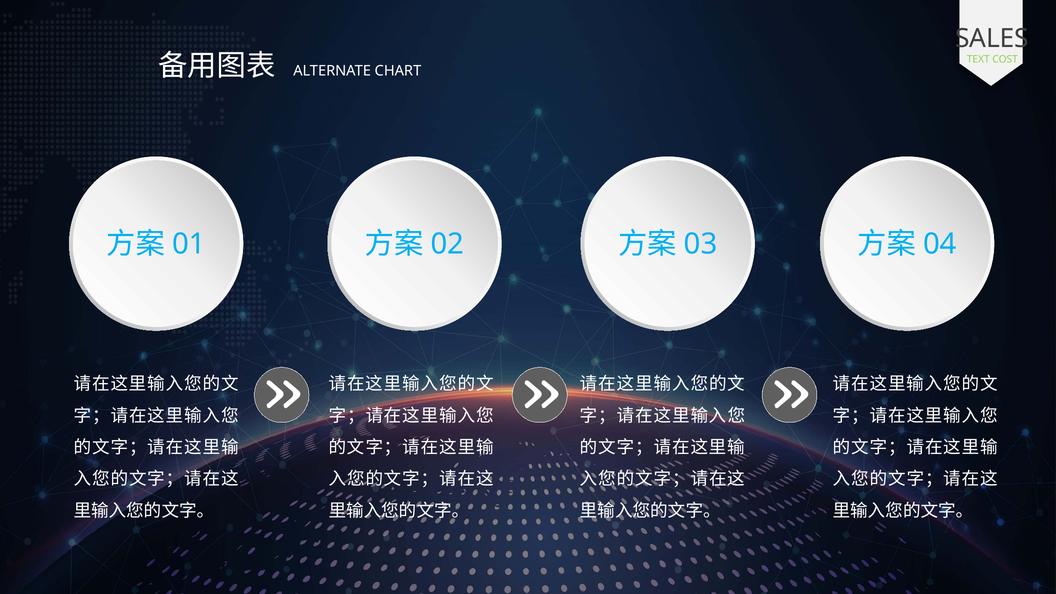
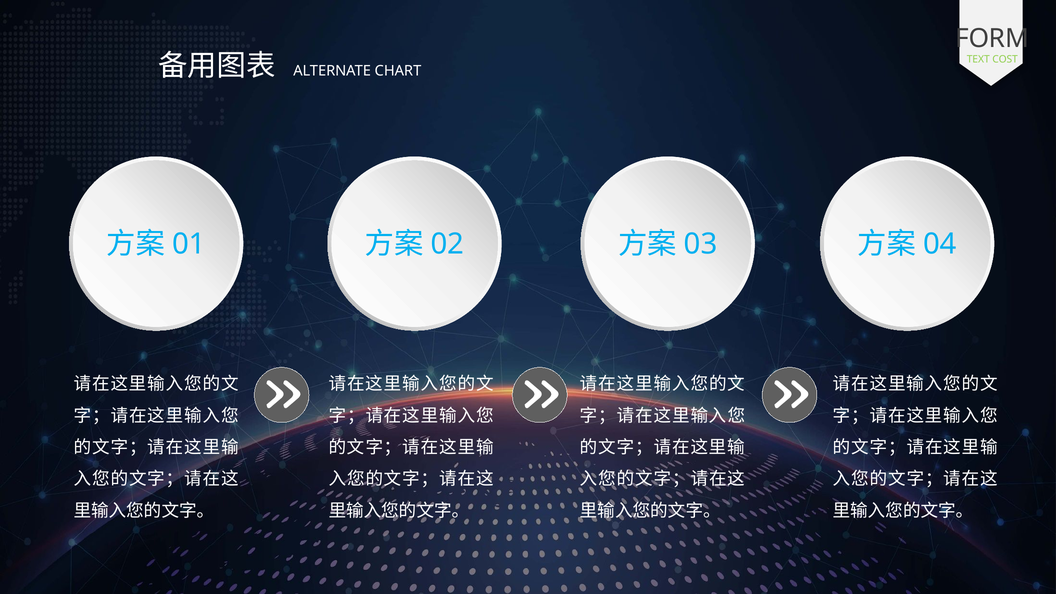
SALES: SALES -> FORM
